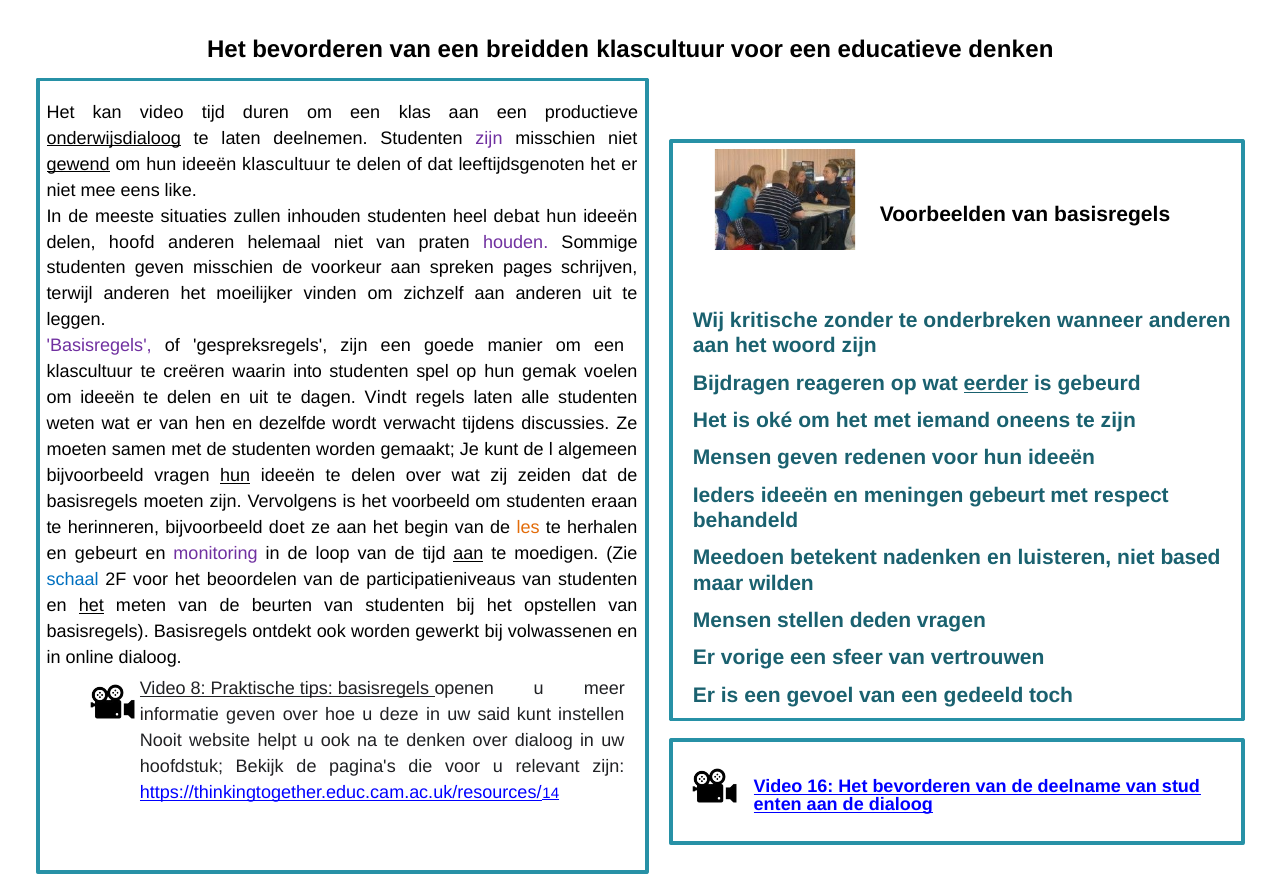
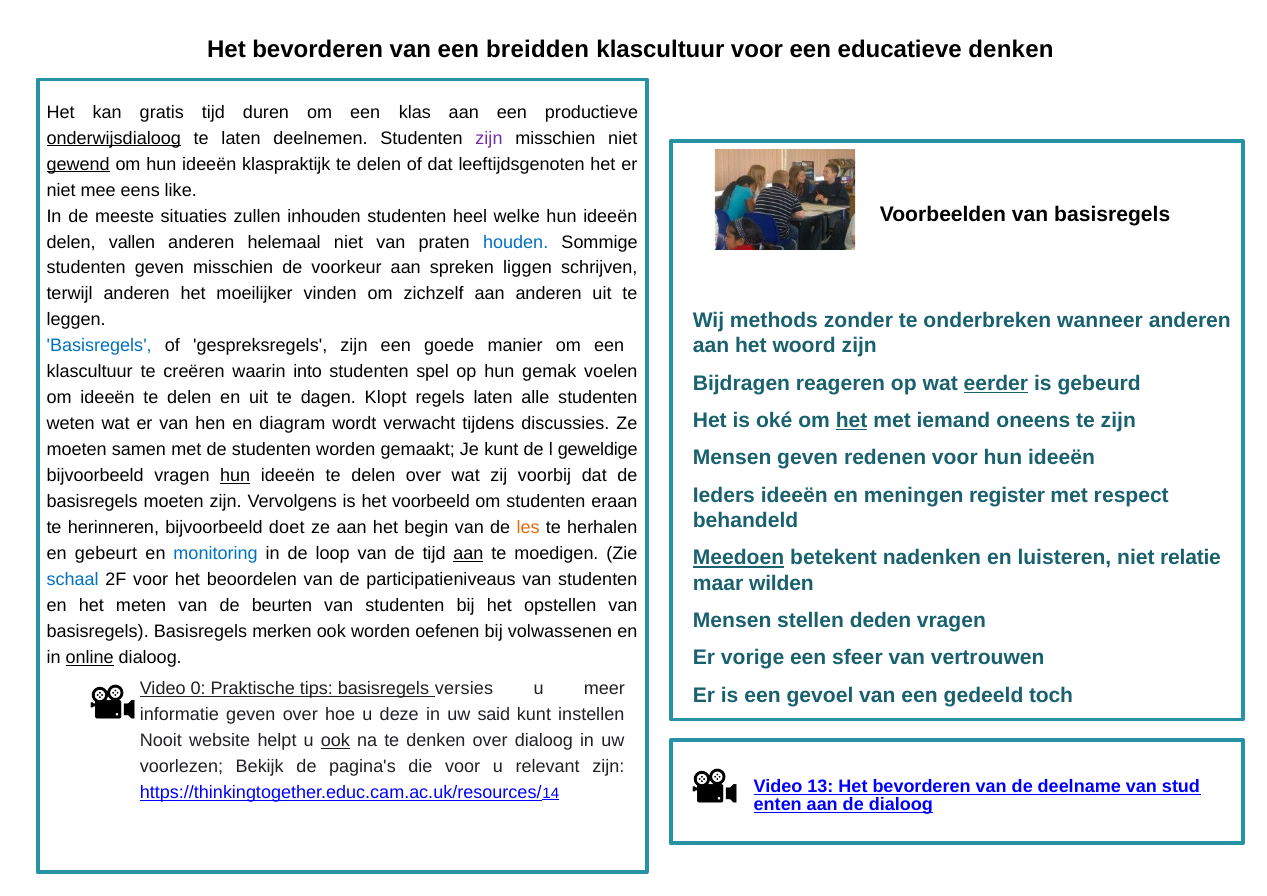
kan video: video -> gratis
ideeën klascultuur: klascultuur -> klaspraktijk
debat: debat -> welke
hoofd: hoofd -> vallen
houden colour: purple -> blue
pages: pages -> liggen
kritische: kritische -> methods
Basisregels at (99, 346) colour: purple -> blue
Vindt: Vindt -> Klopt
het at (852, 421) underline: none -> present
dezelfde: dezelfde -> diagram
algemeen: algemeen -> geweldige
zeiden: zeiden -> voorbij
meningen gebeurt: gebeurt -> register
monitoring colour: purple -> blue
Meedoen underline: none -> present
based: based -> relatie
het at (91, 606) underline: present -> none
ontdekt: ontdekt -> merken
gewerkt: gewerkt -> oefenen
online underline: none -> present
8: 8 -> 0
openen: openen -> versies
ook at (335, 740) underline: none -> present
hoofdstuk: hoofdstuk -> voorlezen
16: 16 -> 13
